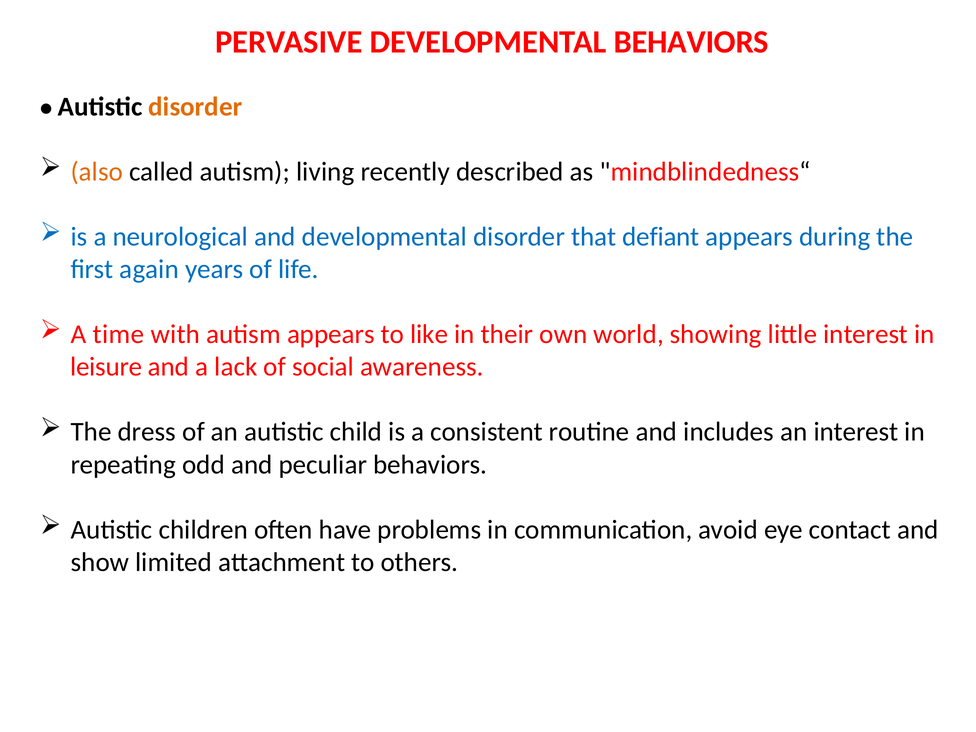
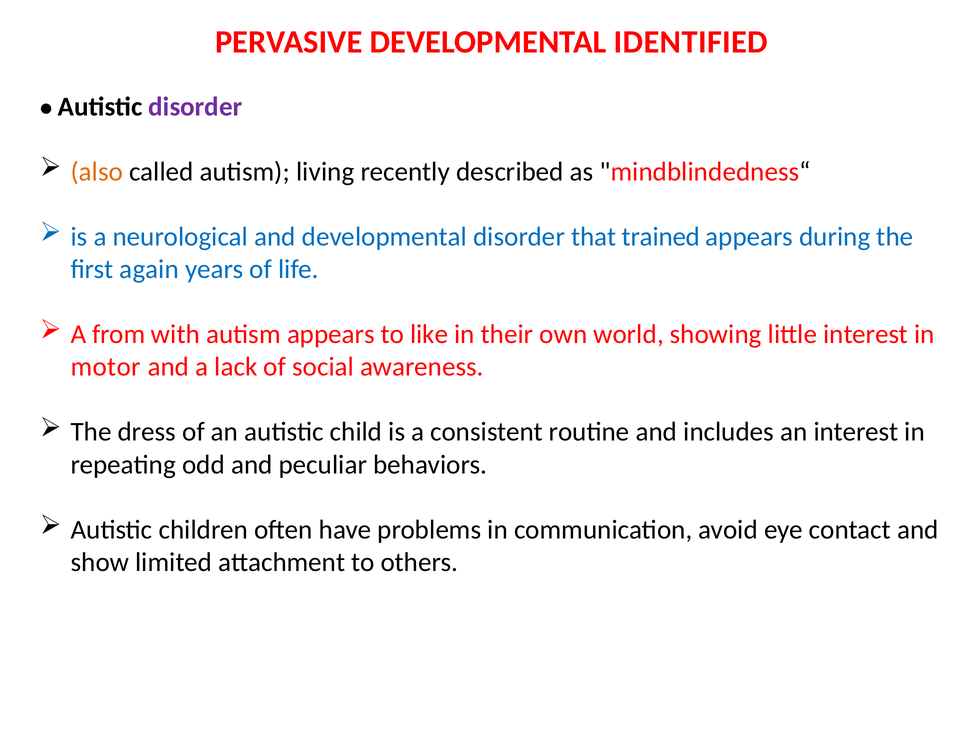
DEVELOPMENTAL BEHAVIORS: BEHAVIORS -> IDENTIFIED
disorder at (195, 107) colour: orange -> purple
defiant: defiant -> trained
time: time -> from
leisure: leisure -> motor
